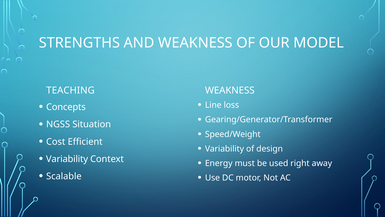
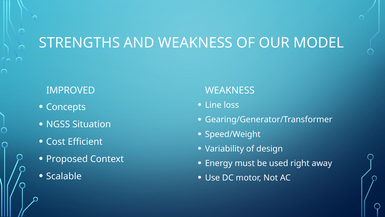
TEACHING: TEACHING -> IMPROVED
Variability at (67, 159): Variability -> Proposed
